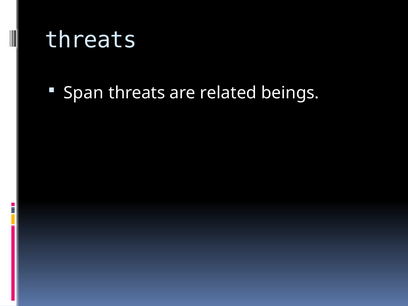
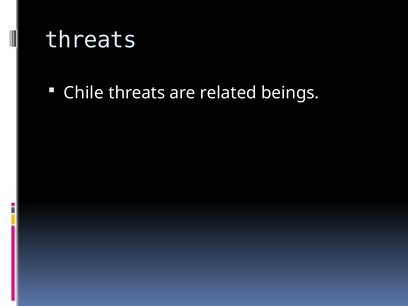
Span: Span -> Chile
